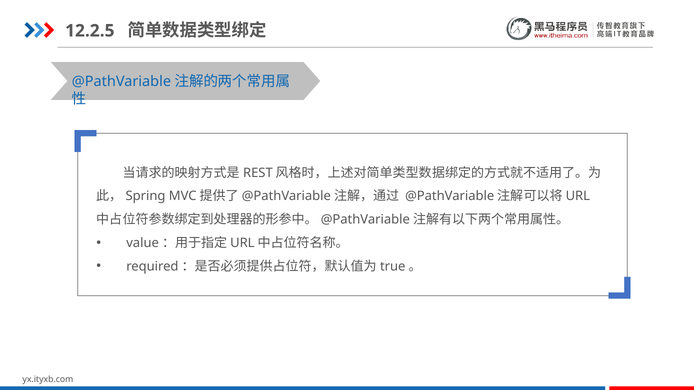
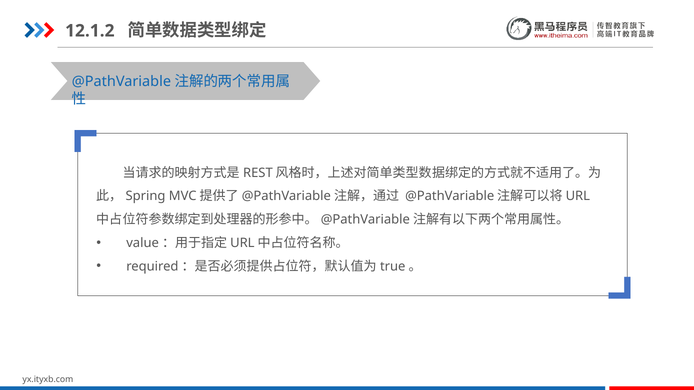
12.2.5: 12.2.5 -> 12.1.2
